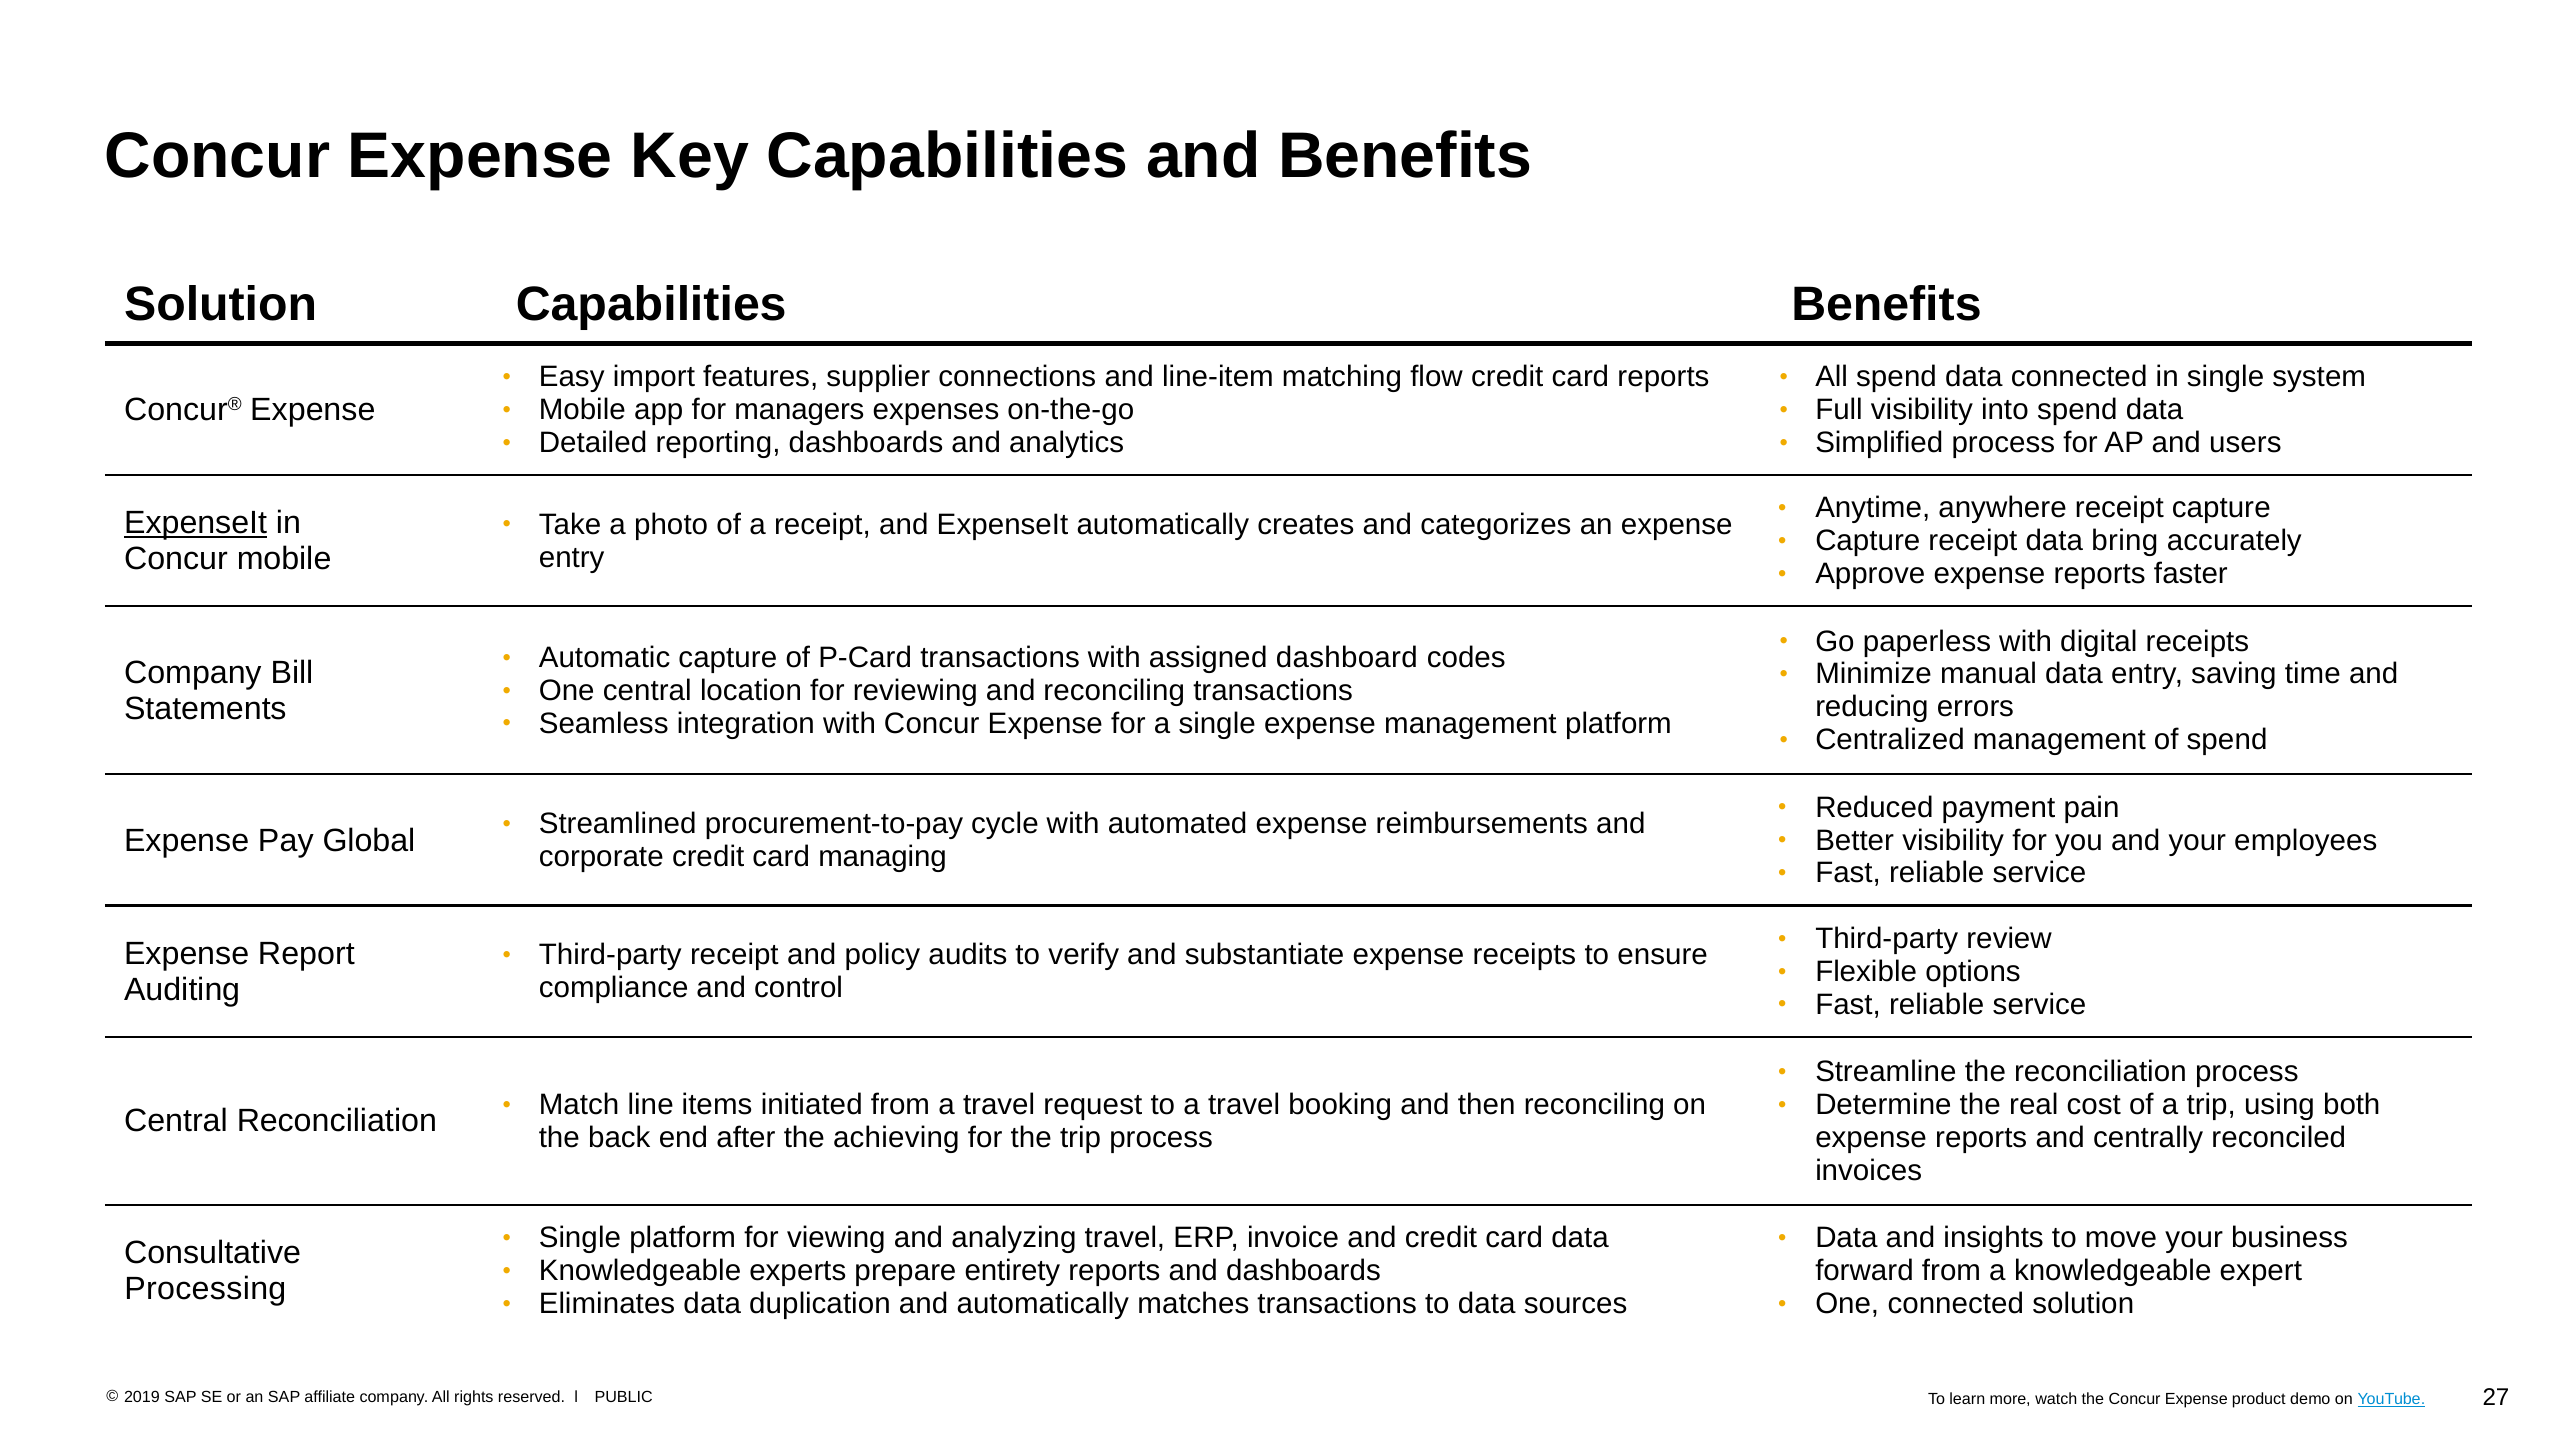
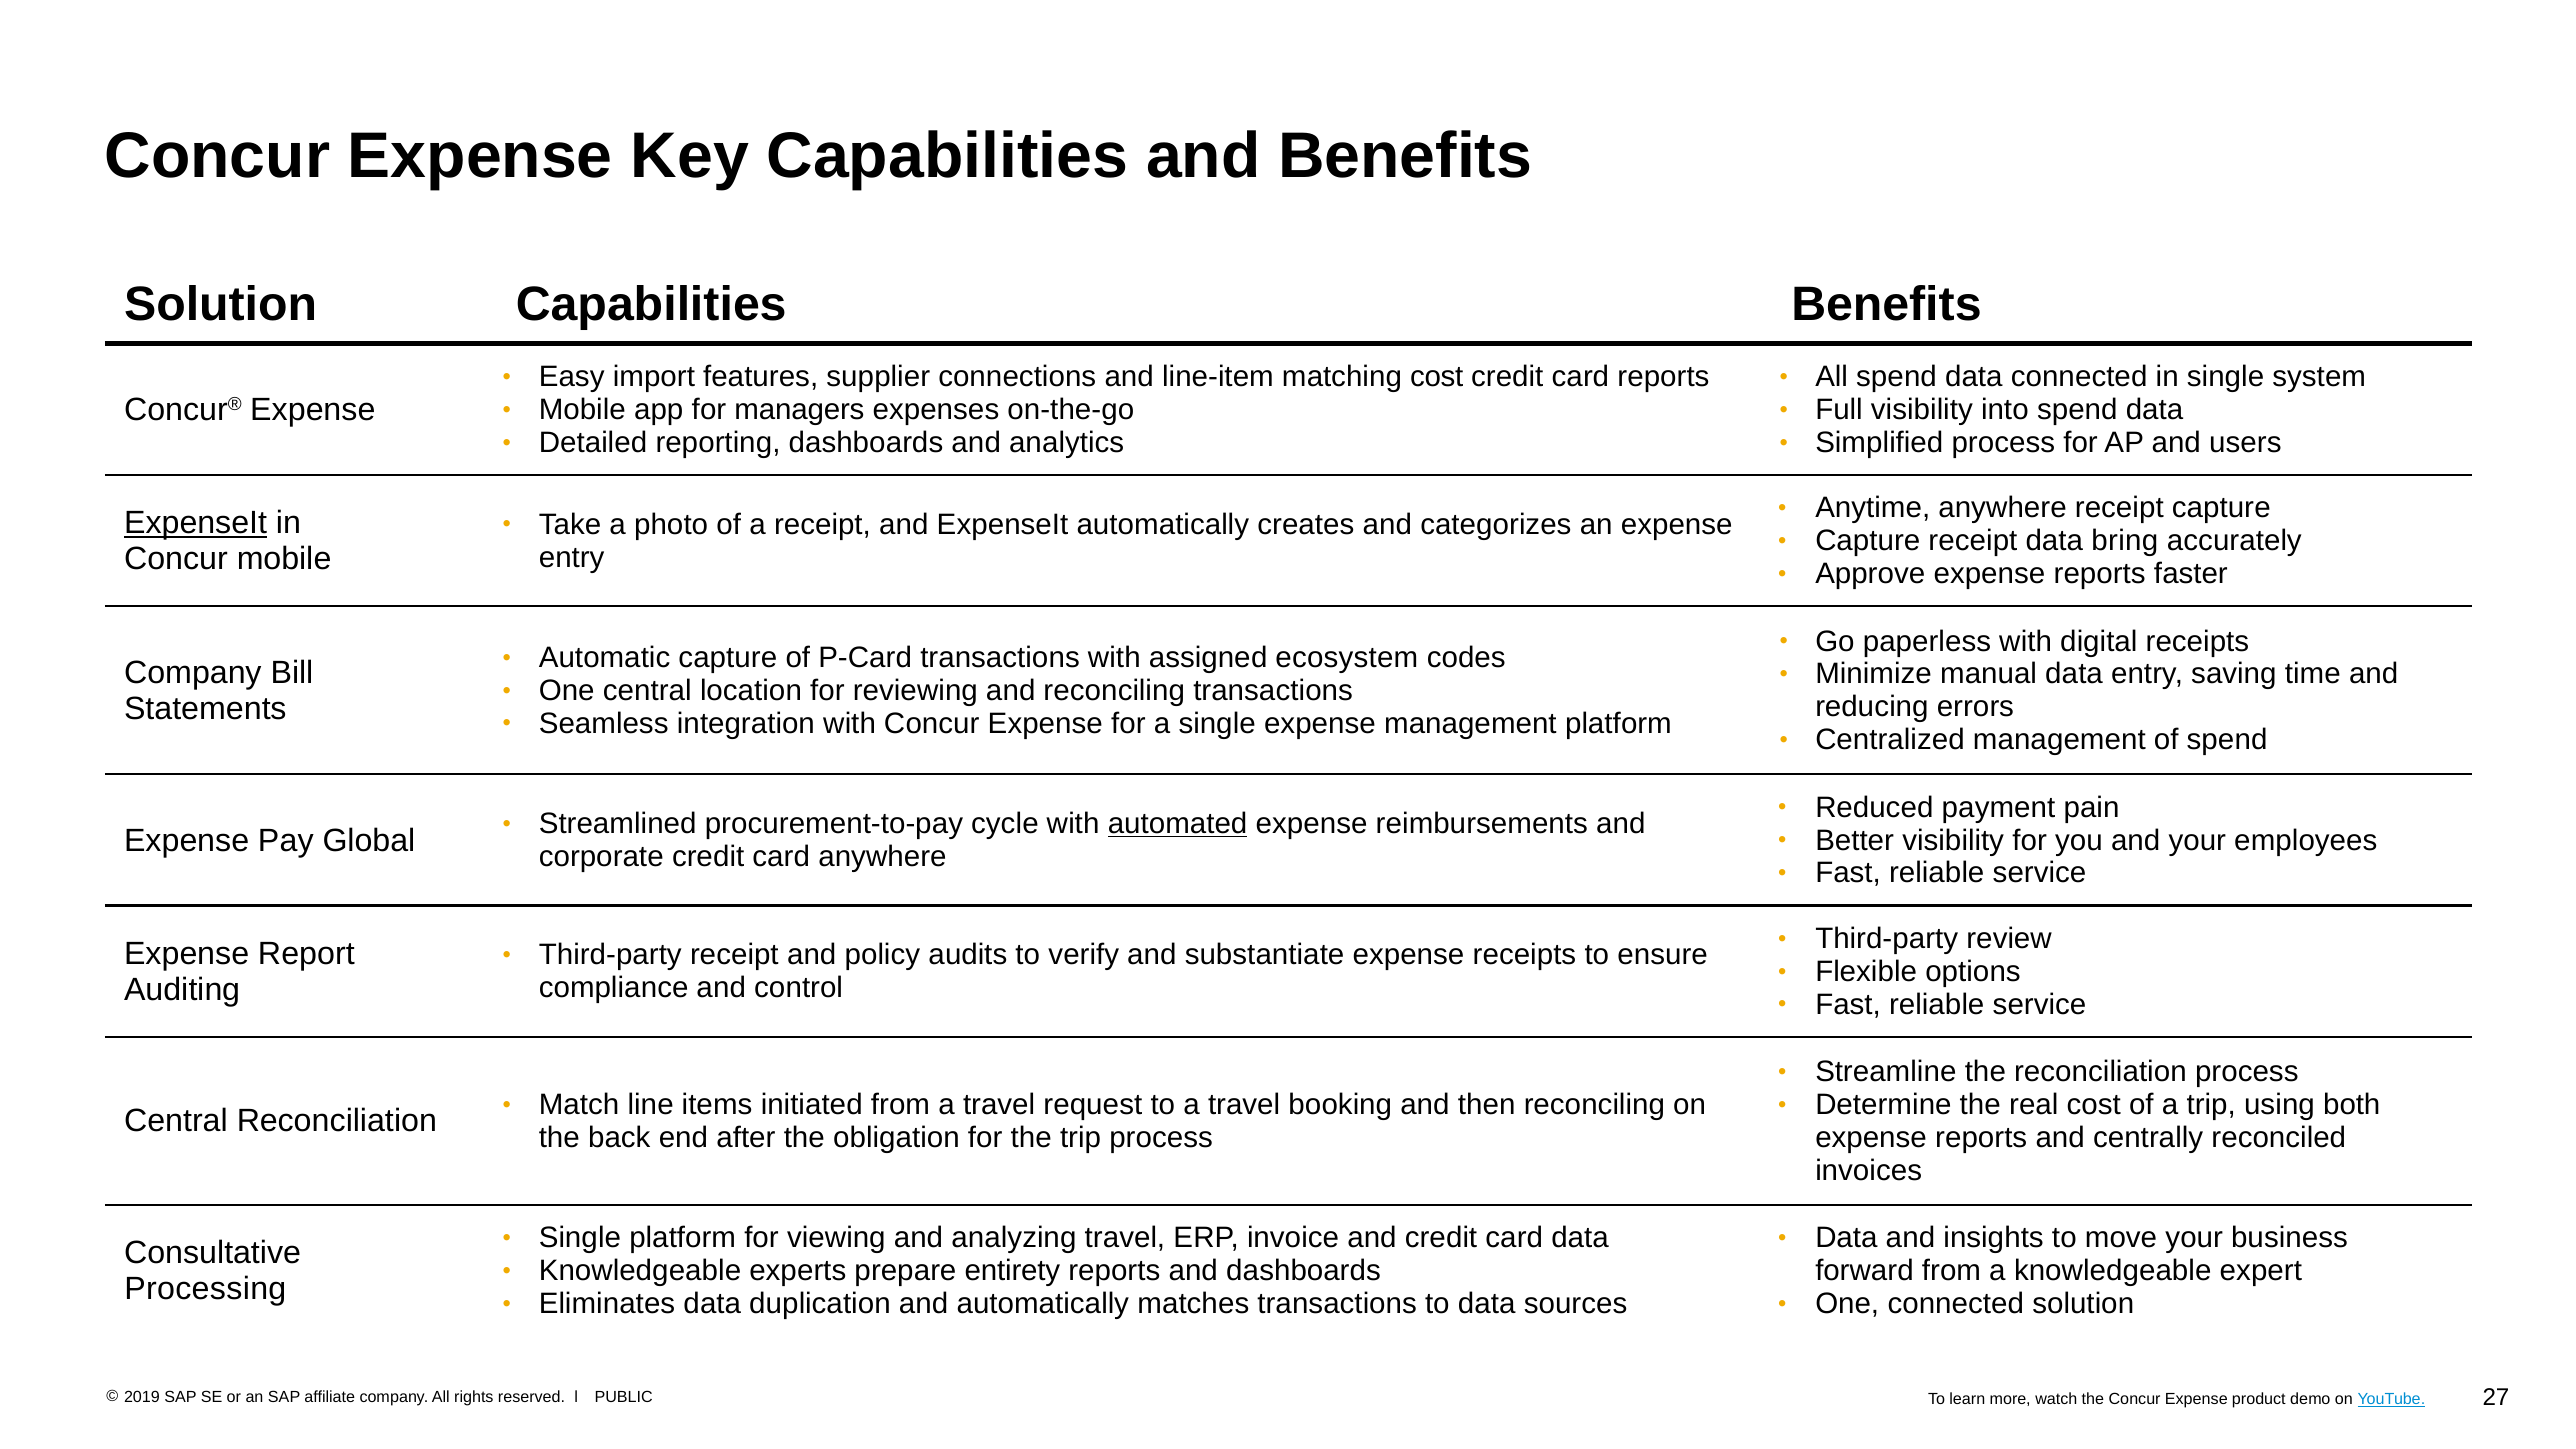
matching flow: flow -> cost
dashboard: dashboard -> ecosystem
automated underline: none -> present
card managing: managing -> anywhere
achieving: achieving -> obligation
